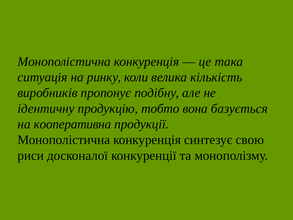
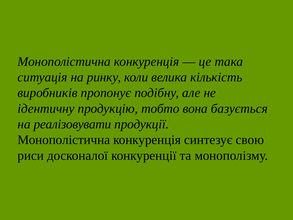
кооперативна: кооперативна -> реалізовувати
